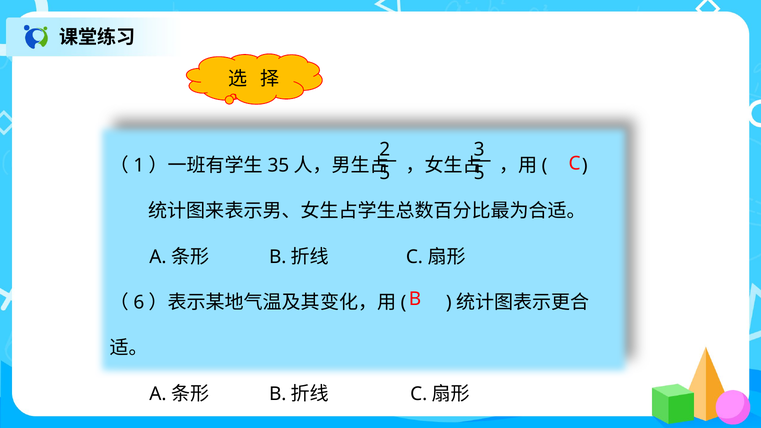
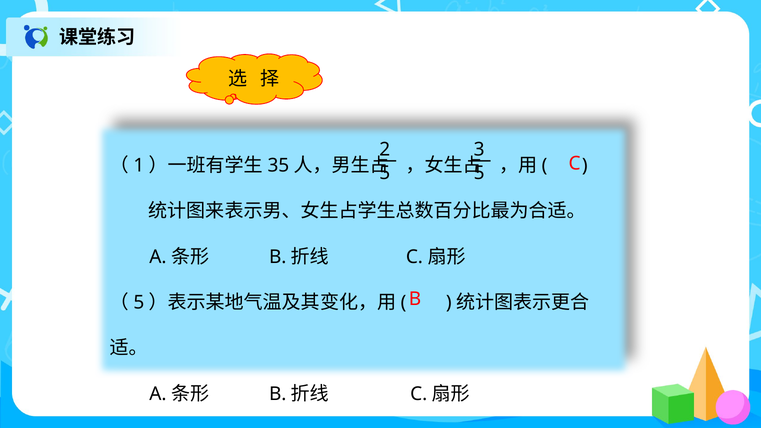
6 at (139, 303): 6 -> 5
